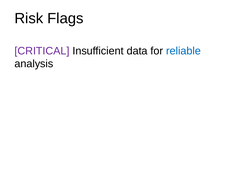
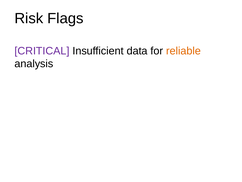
reliable colour: blue -> orange
